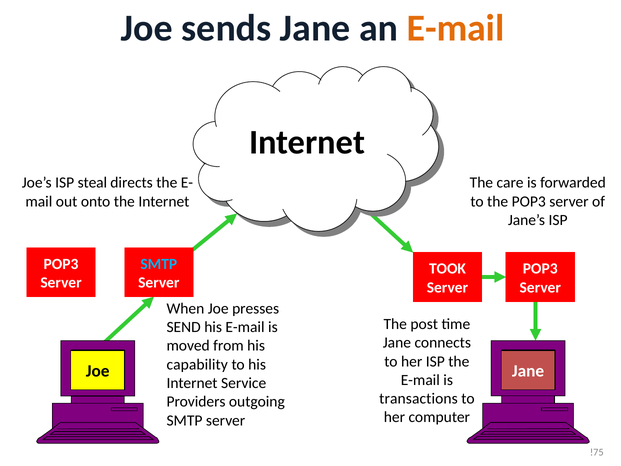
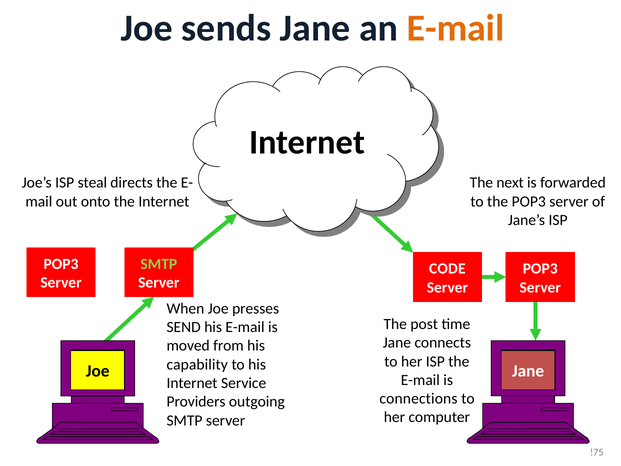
care: care -> next
SMTP at (159, 264) colour: light blue -> light green
TOOK: TOOK -> CODE
transactions: transactions -> connections
